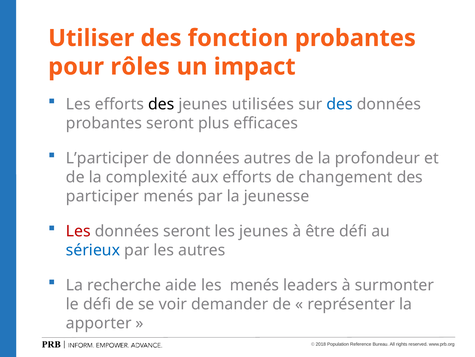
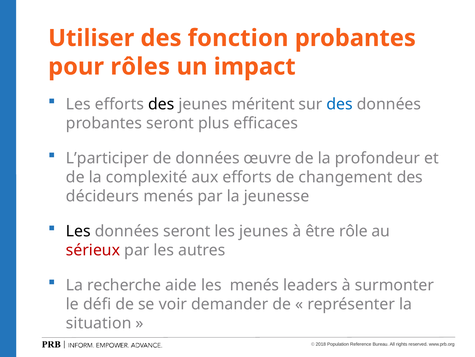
utilisées: utilisées -> méritent
données autres: autres -> œuvre
participer: participer -> décideurs
Les at (78, 231) colour: red -> black
être défi: défi -> rôle
sérieux colour: blue -> red
apporter: apporter -> situation
